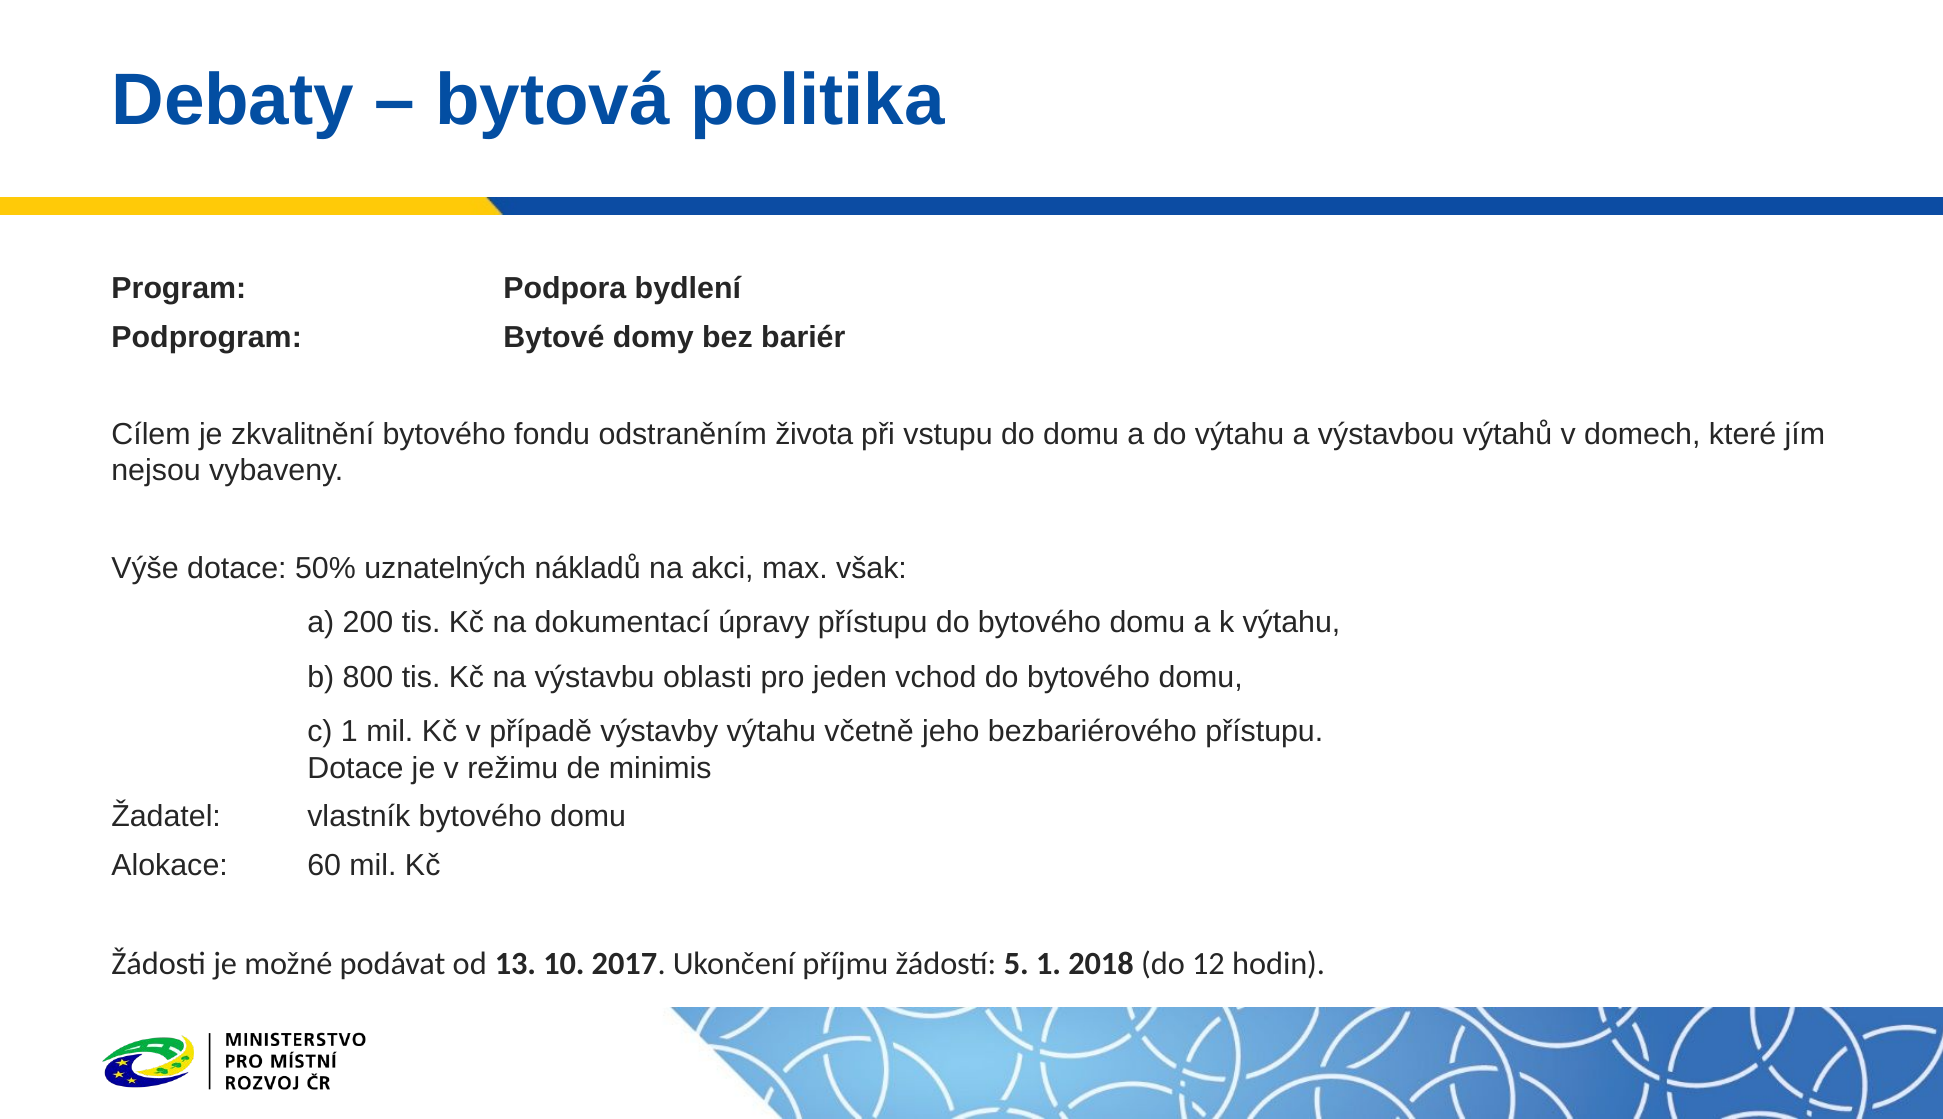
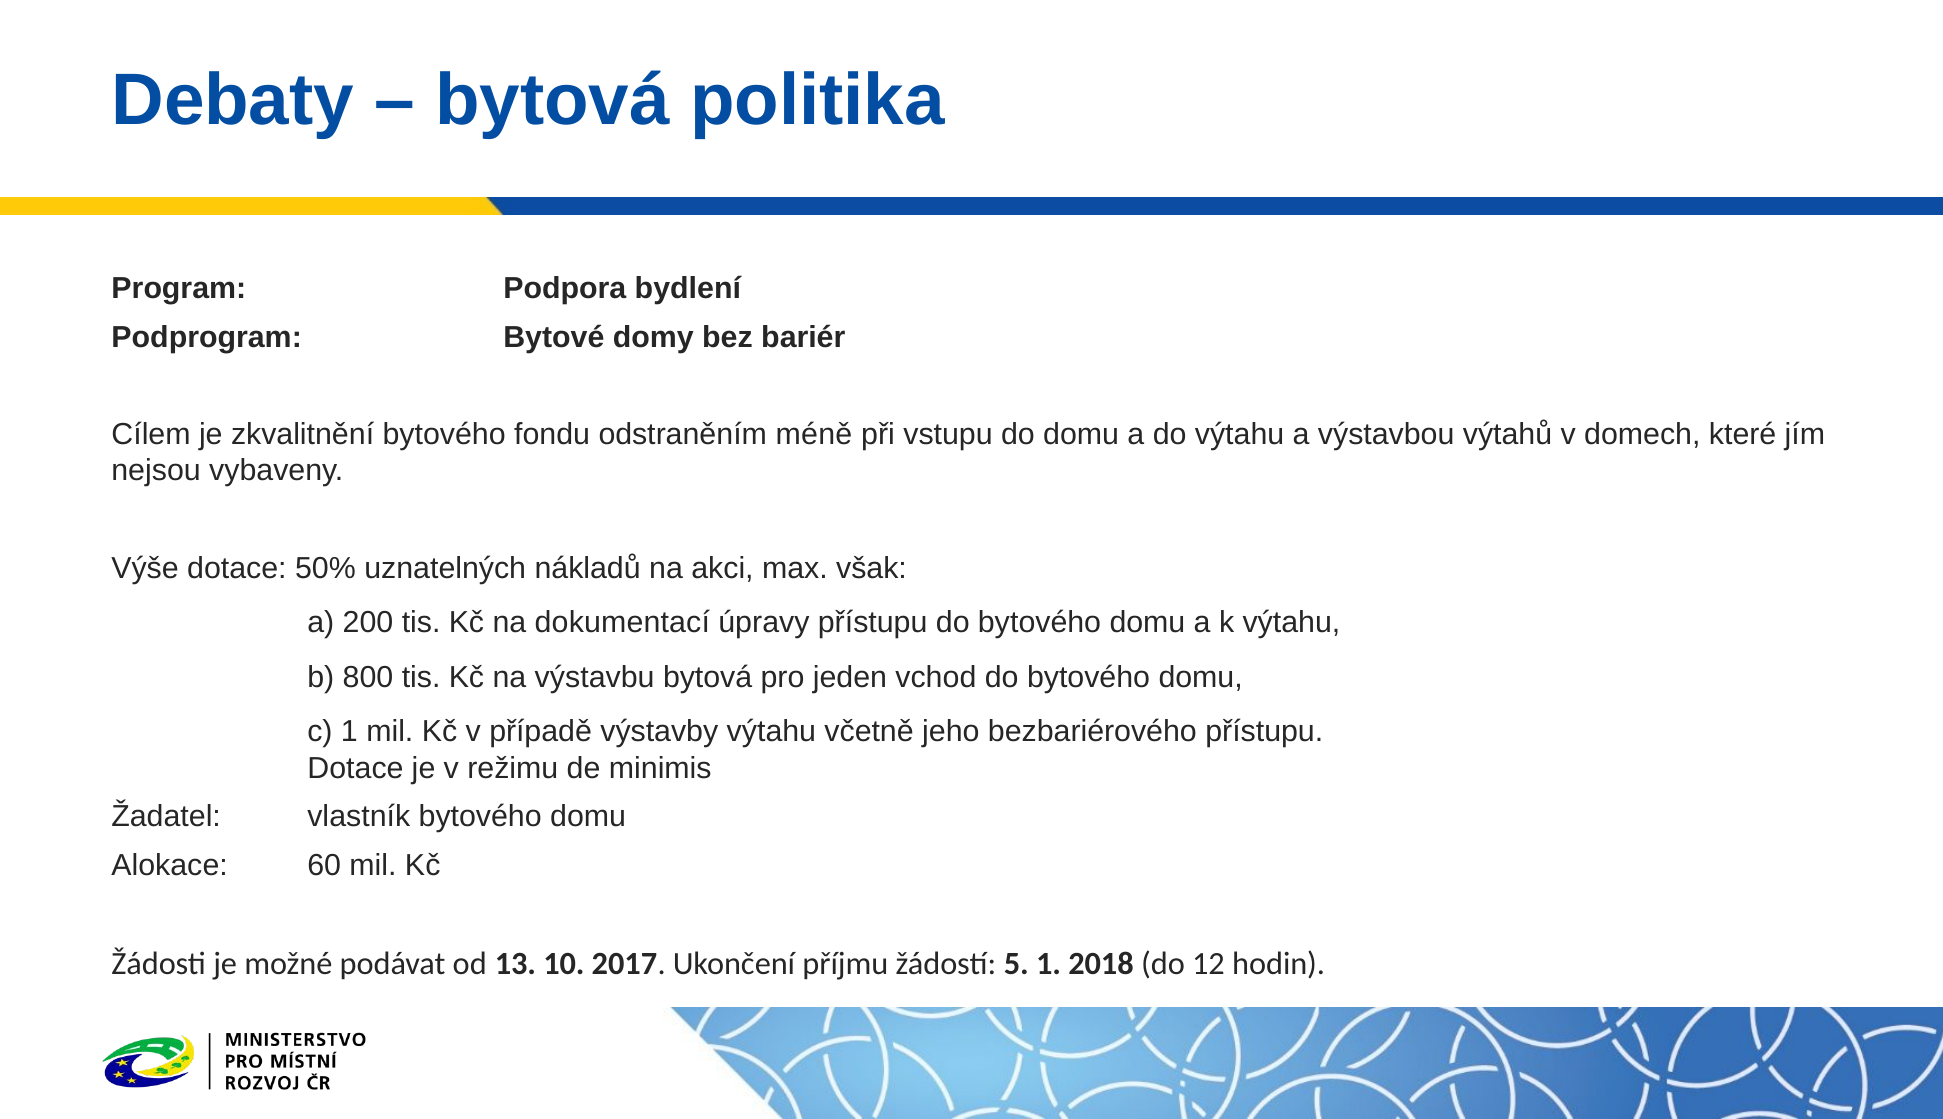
života: života -> méně
výstavbu oblasti: oblasti -> bytová
